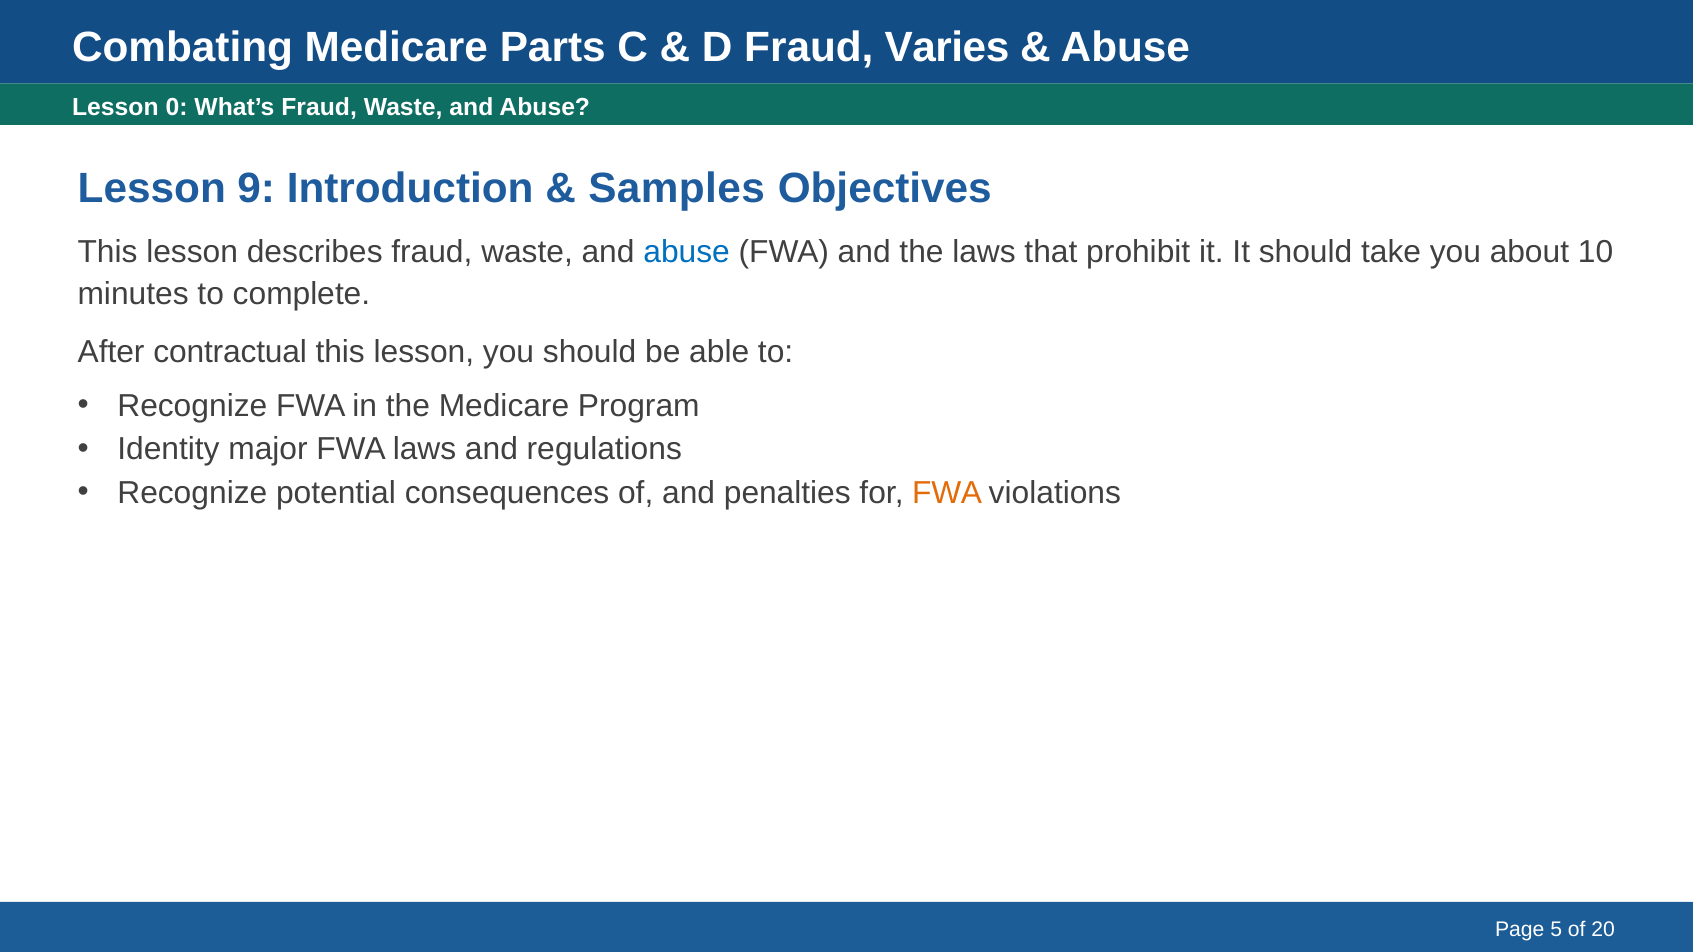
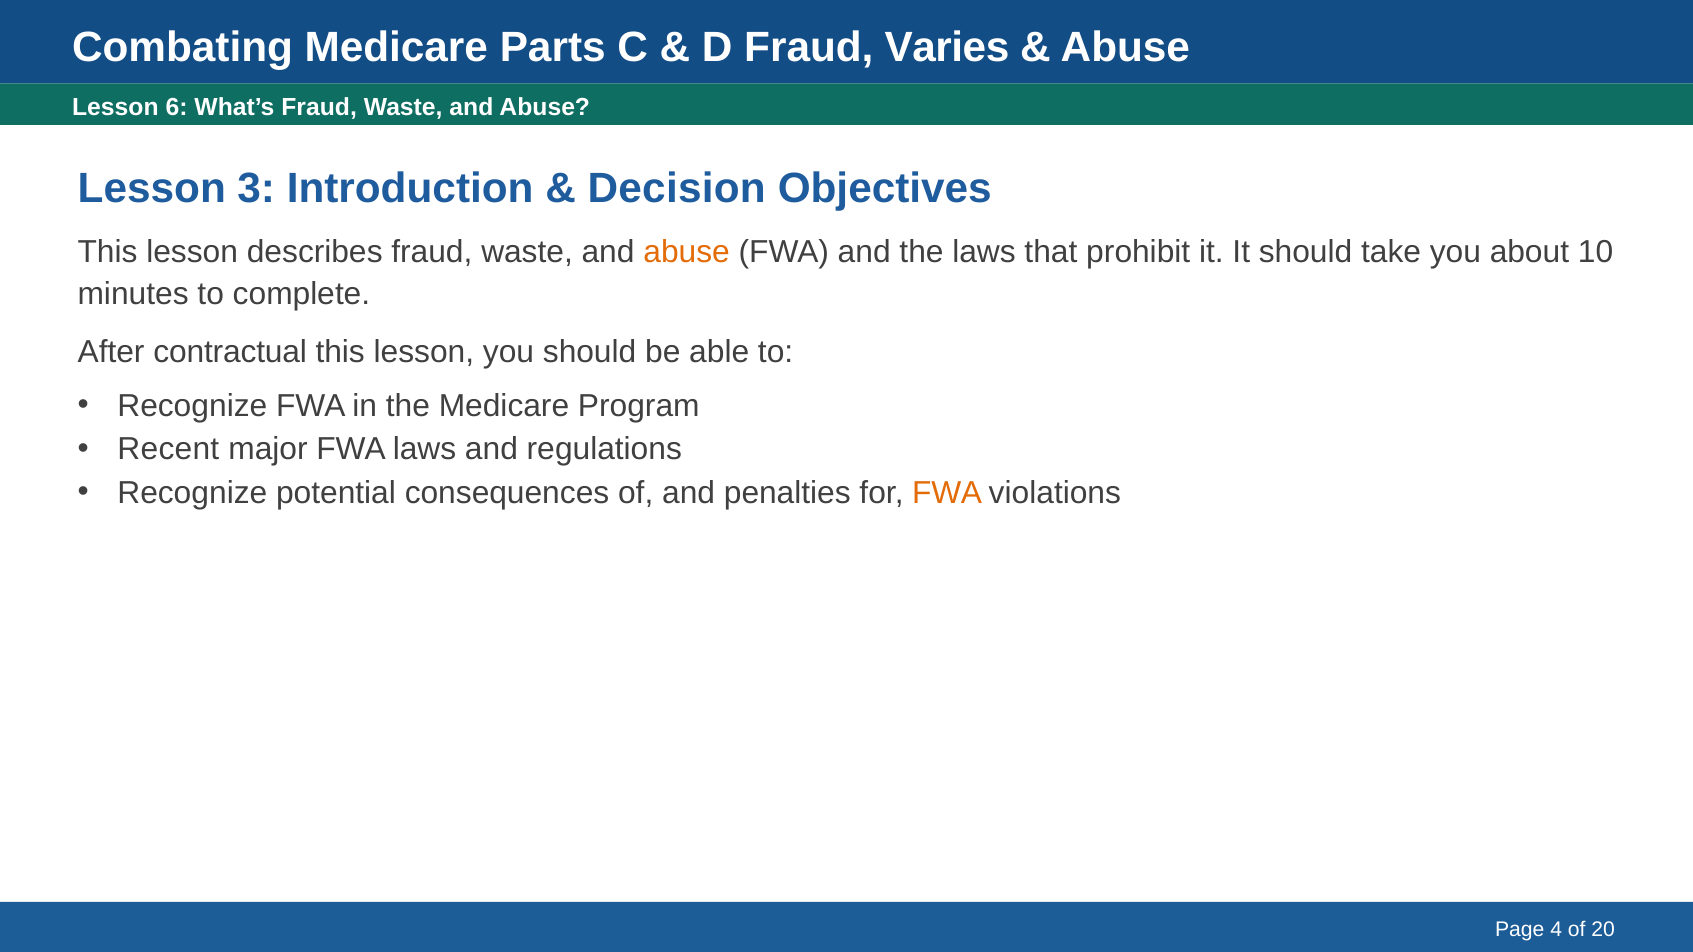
0: 0 -> 6
9: 9 -> 3
Samples: Samples -> Decision
abuse at (687, 252) colour: blue -> orange
Identity: Identity -> Recent
5: 5 -> 4
